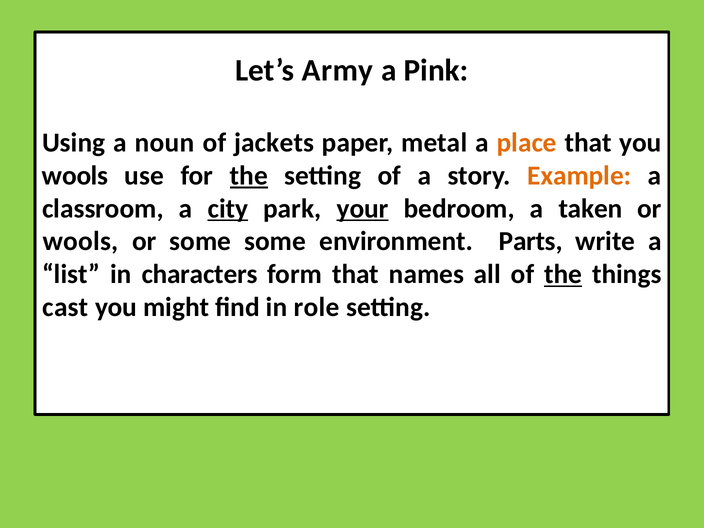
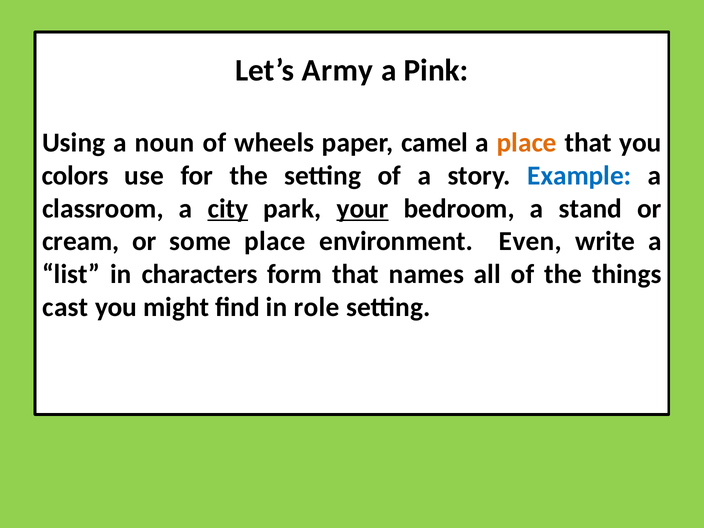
jackets: jackets -> wheels
metal: metal -> camel
wools at (75, 176): wools -> colors
the at (249, 176) underline: present -> none
Example colour: orange -> blue
taken: taken -> stand
wools at (80, 241): wools -> cream
some some: some -> place
Parts: Parts -> Even
the at (563, 274) underline: present -> none
